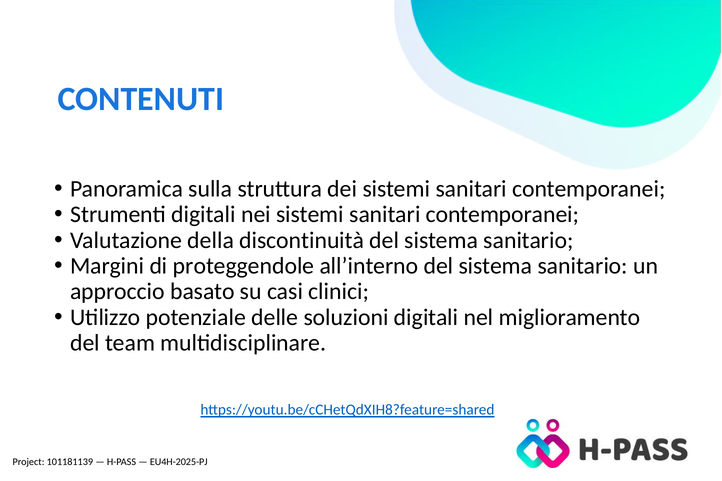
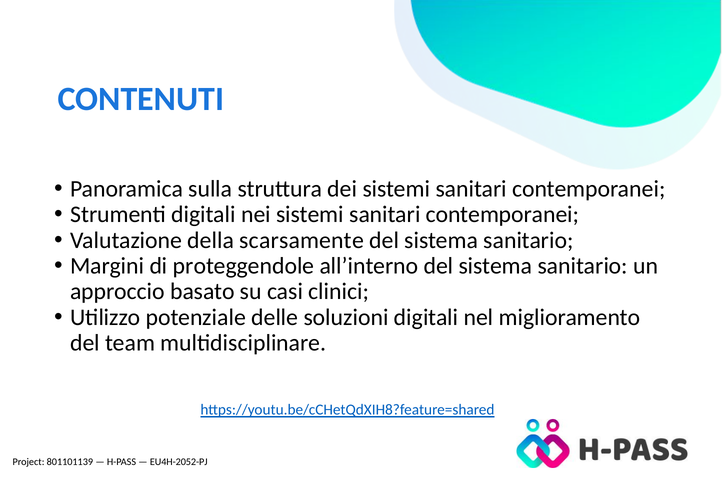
discontinuità: discontinuità -> scarsamente
101181139: 101181139 -> 801101139
EU4H-2025-PJ: EU4H-2025-PJ -> EU4H-2052-PJ
